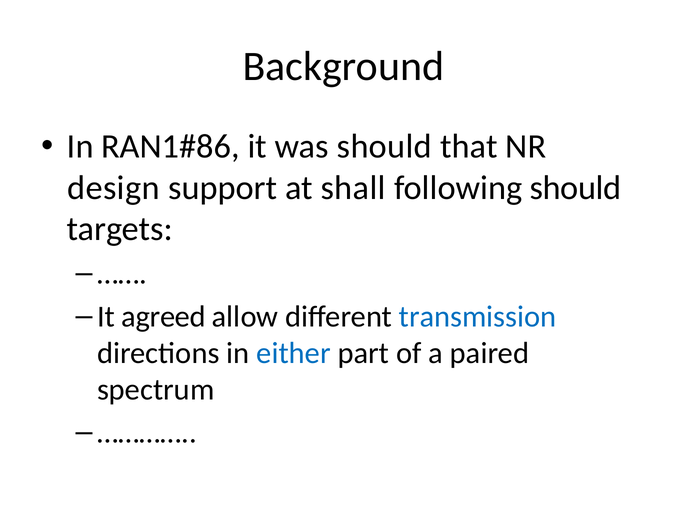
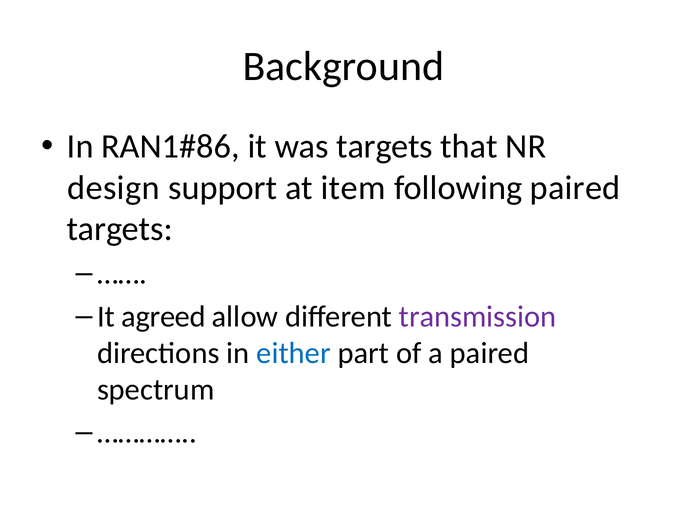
was should: should -> targets
shall: shall -> item
following should: should -> paired
transmission colour: blue -> purple
